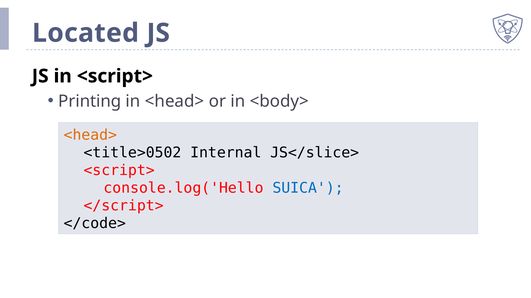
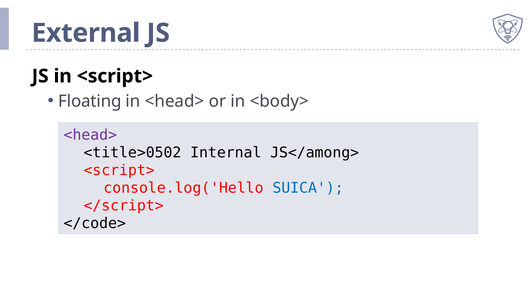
Located: Located -> External
Printing: Printing -> Floating
<head> at (90, 135) colour: orange -> purple
JS</slice>: JS</slice> -> JS</among>
